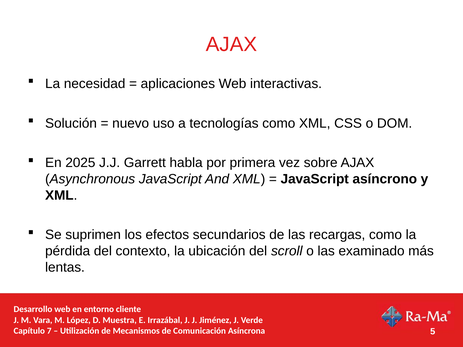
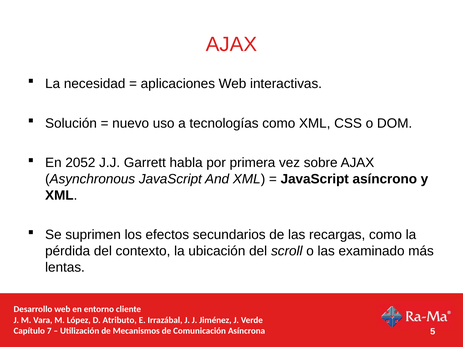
2025: 2025 -> 2052
Muestra: Muestra -> Atributo
